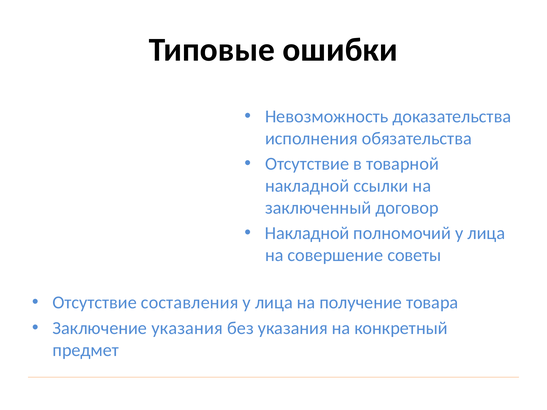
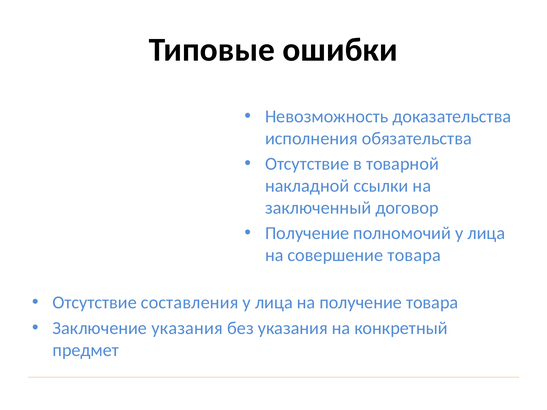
Накладной at (307, 233): Накладной -> Получение
совершение советы: советы -> товара
